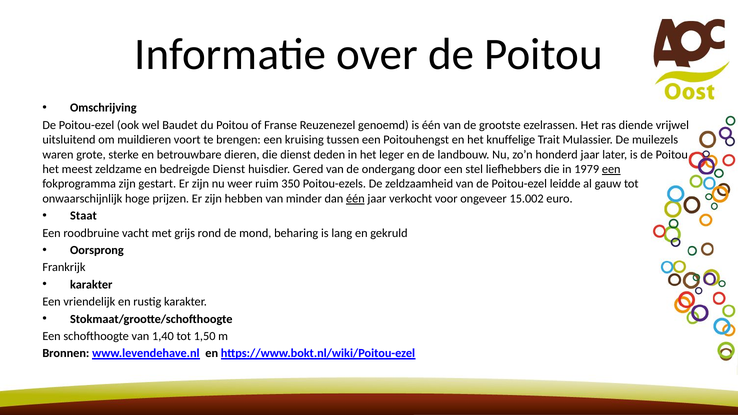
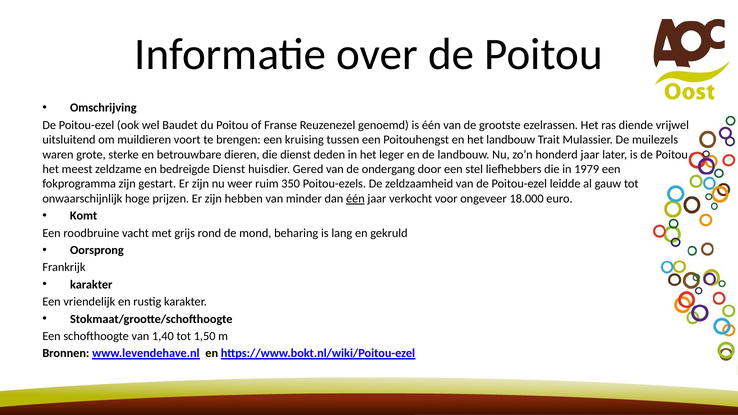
het knuffelige: knuffelige -> landbouw
een at (611, 169) underline: present -> none
15.002: 15.002 -> 18.000
Staat: Staat -> Komt
